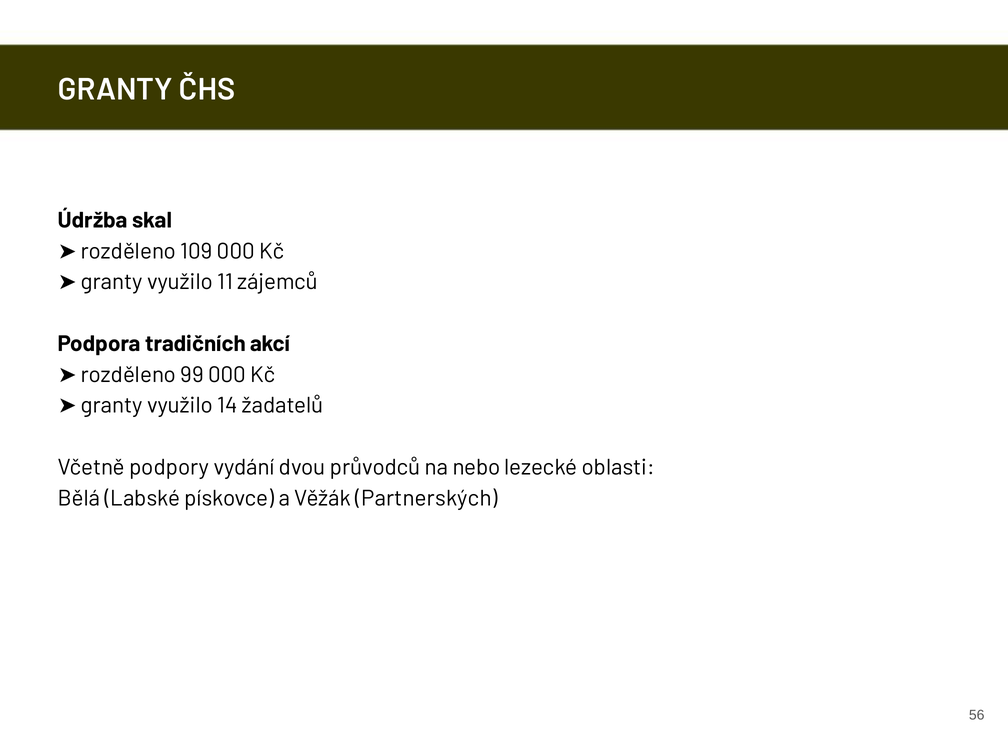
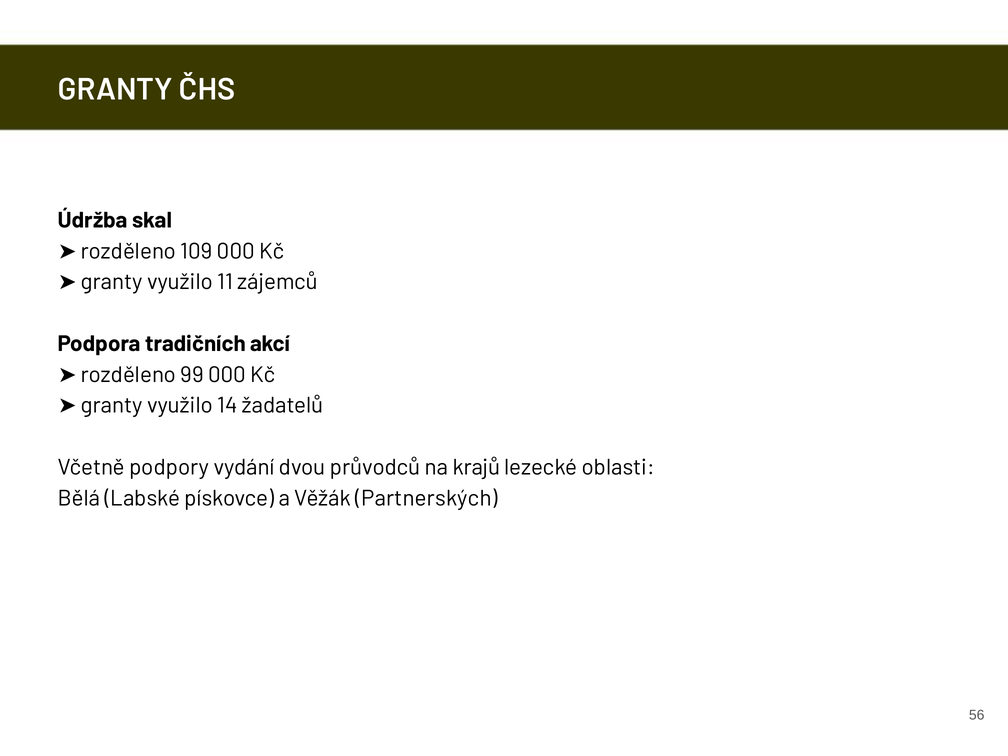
nebo: nebo -> krajů
